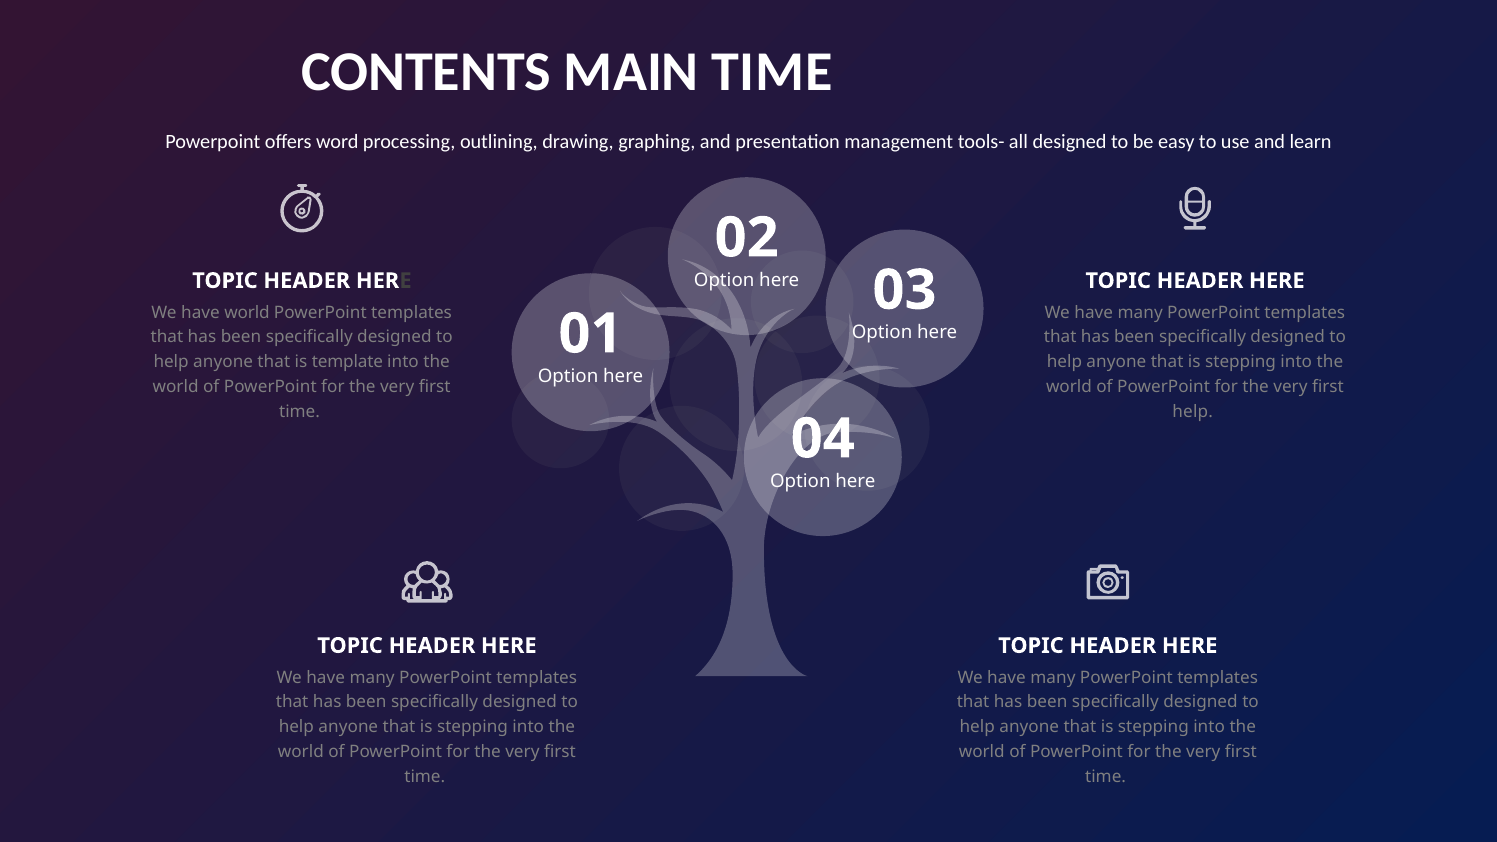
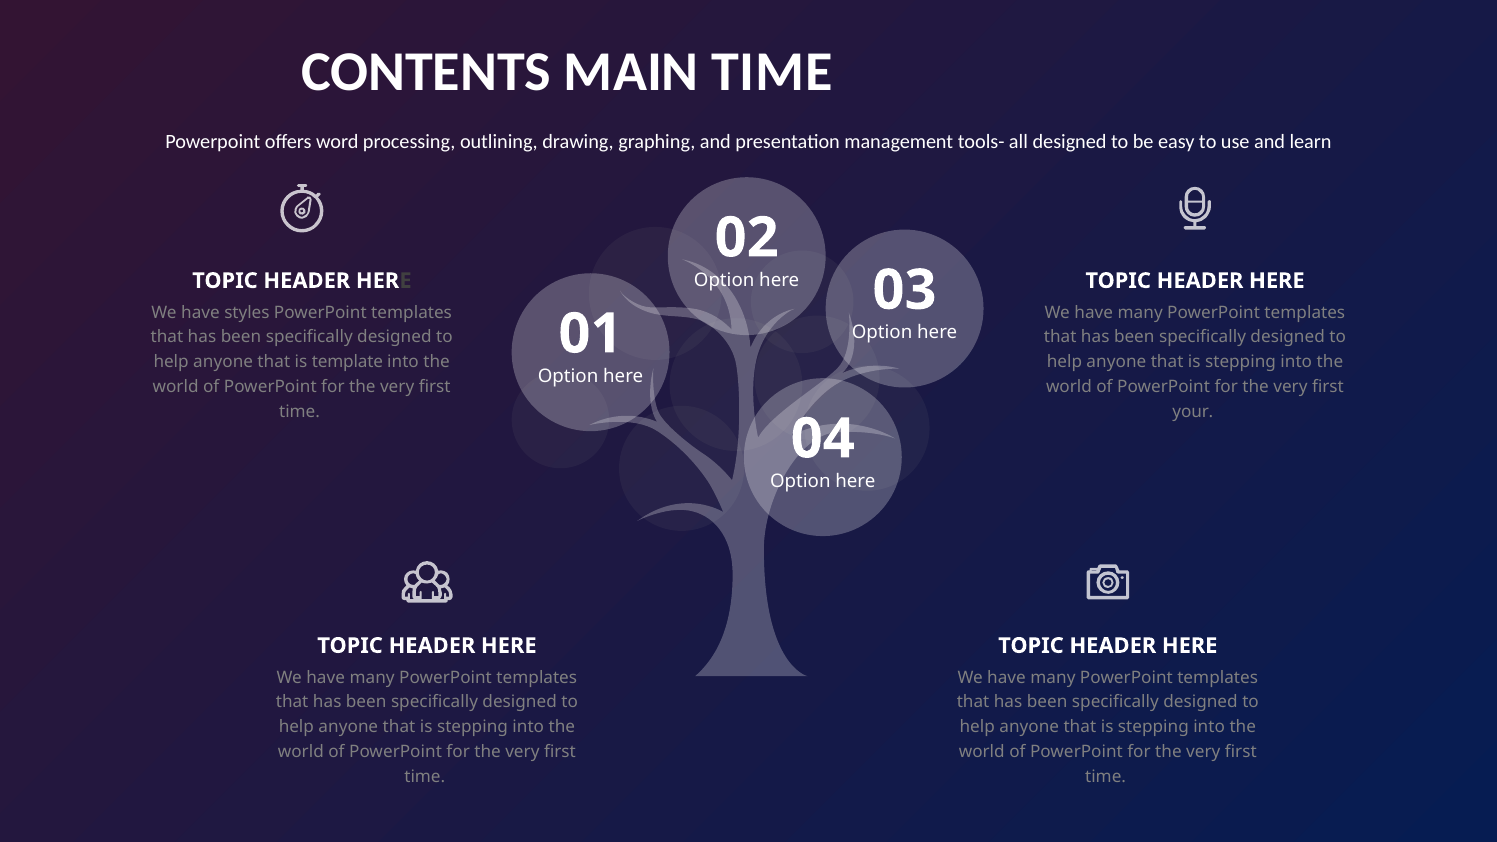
have world: world -> styles
help at (1193, 411): help -> your
